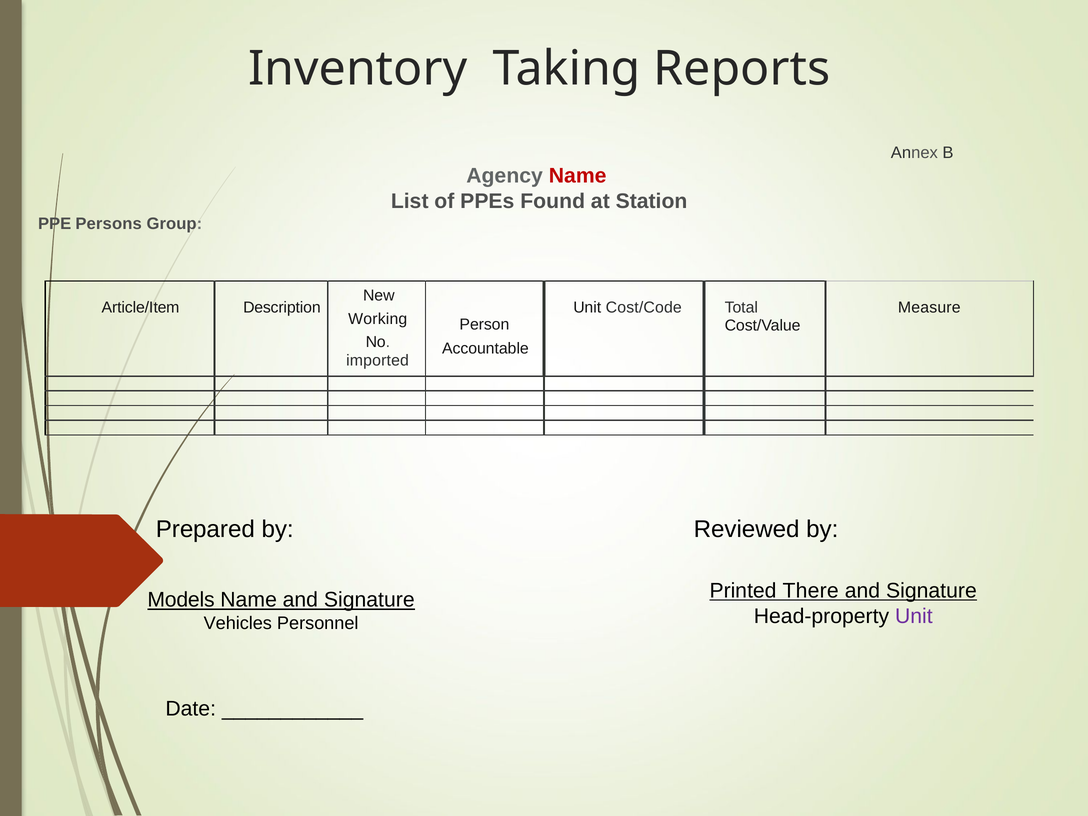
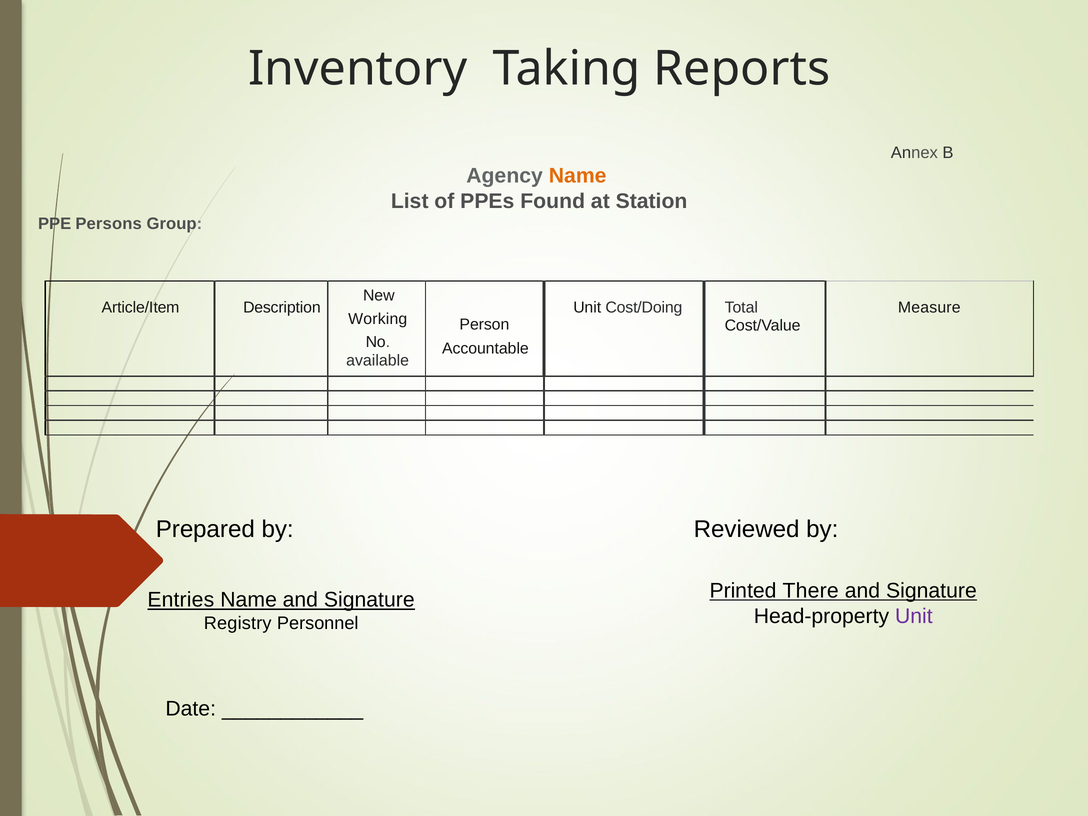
Name at (578, 176) colour: red -> orange
Cost/Code: Cost/Code -> Cost/Doing
imported: imported -> available
Models: Models -> Entries
Vehicles: Vehicles -> Registry
